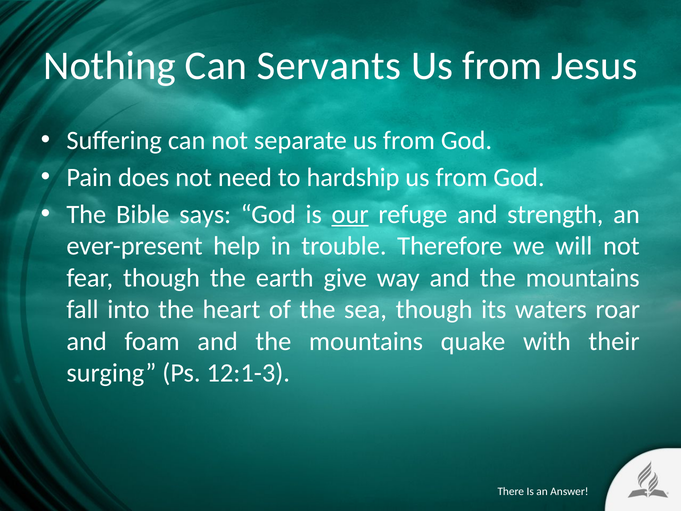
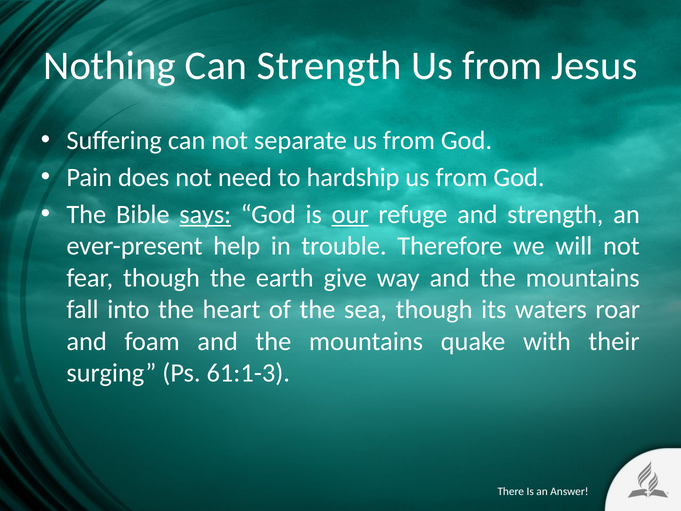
Can Servants: Servants -> Strength
says underline: none -> present
12:1-3: 12:1-3 -> 61:1-3
